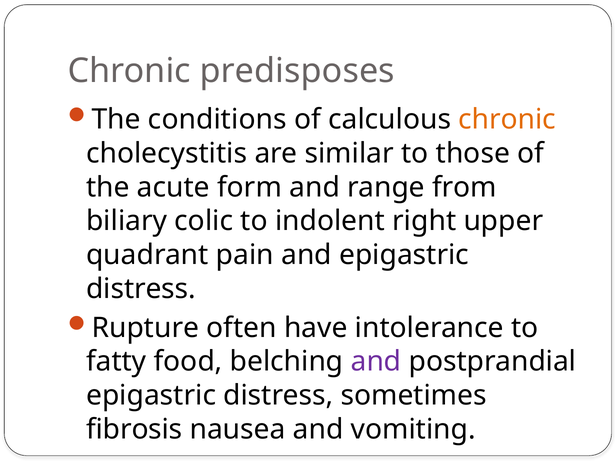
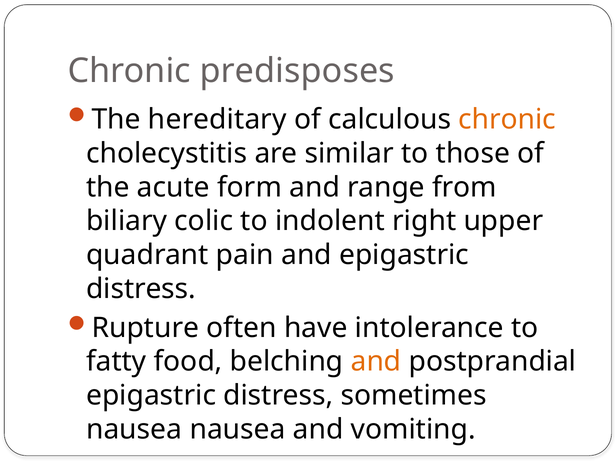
conditions: conditions -> hereditary
and at (376, 362) colour: purple -> orange
fibrosis at (134, 429): fibrosis -> nausea
